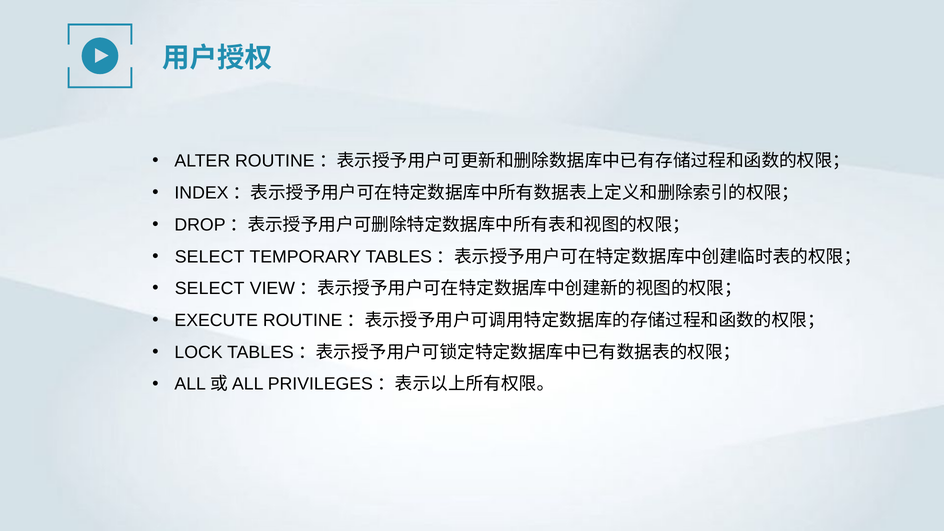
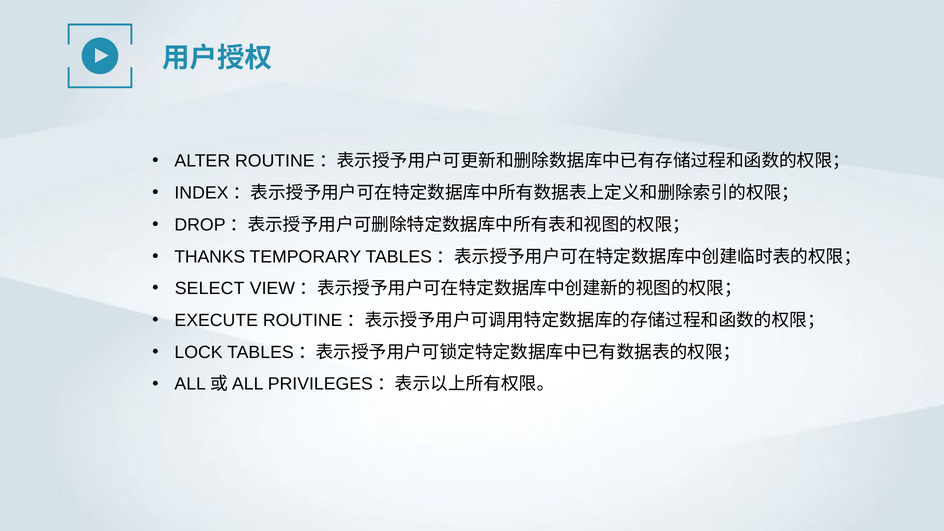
SELECT at (210, 257): SELECT -> THANKS
